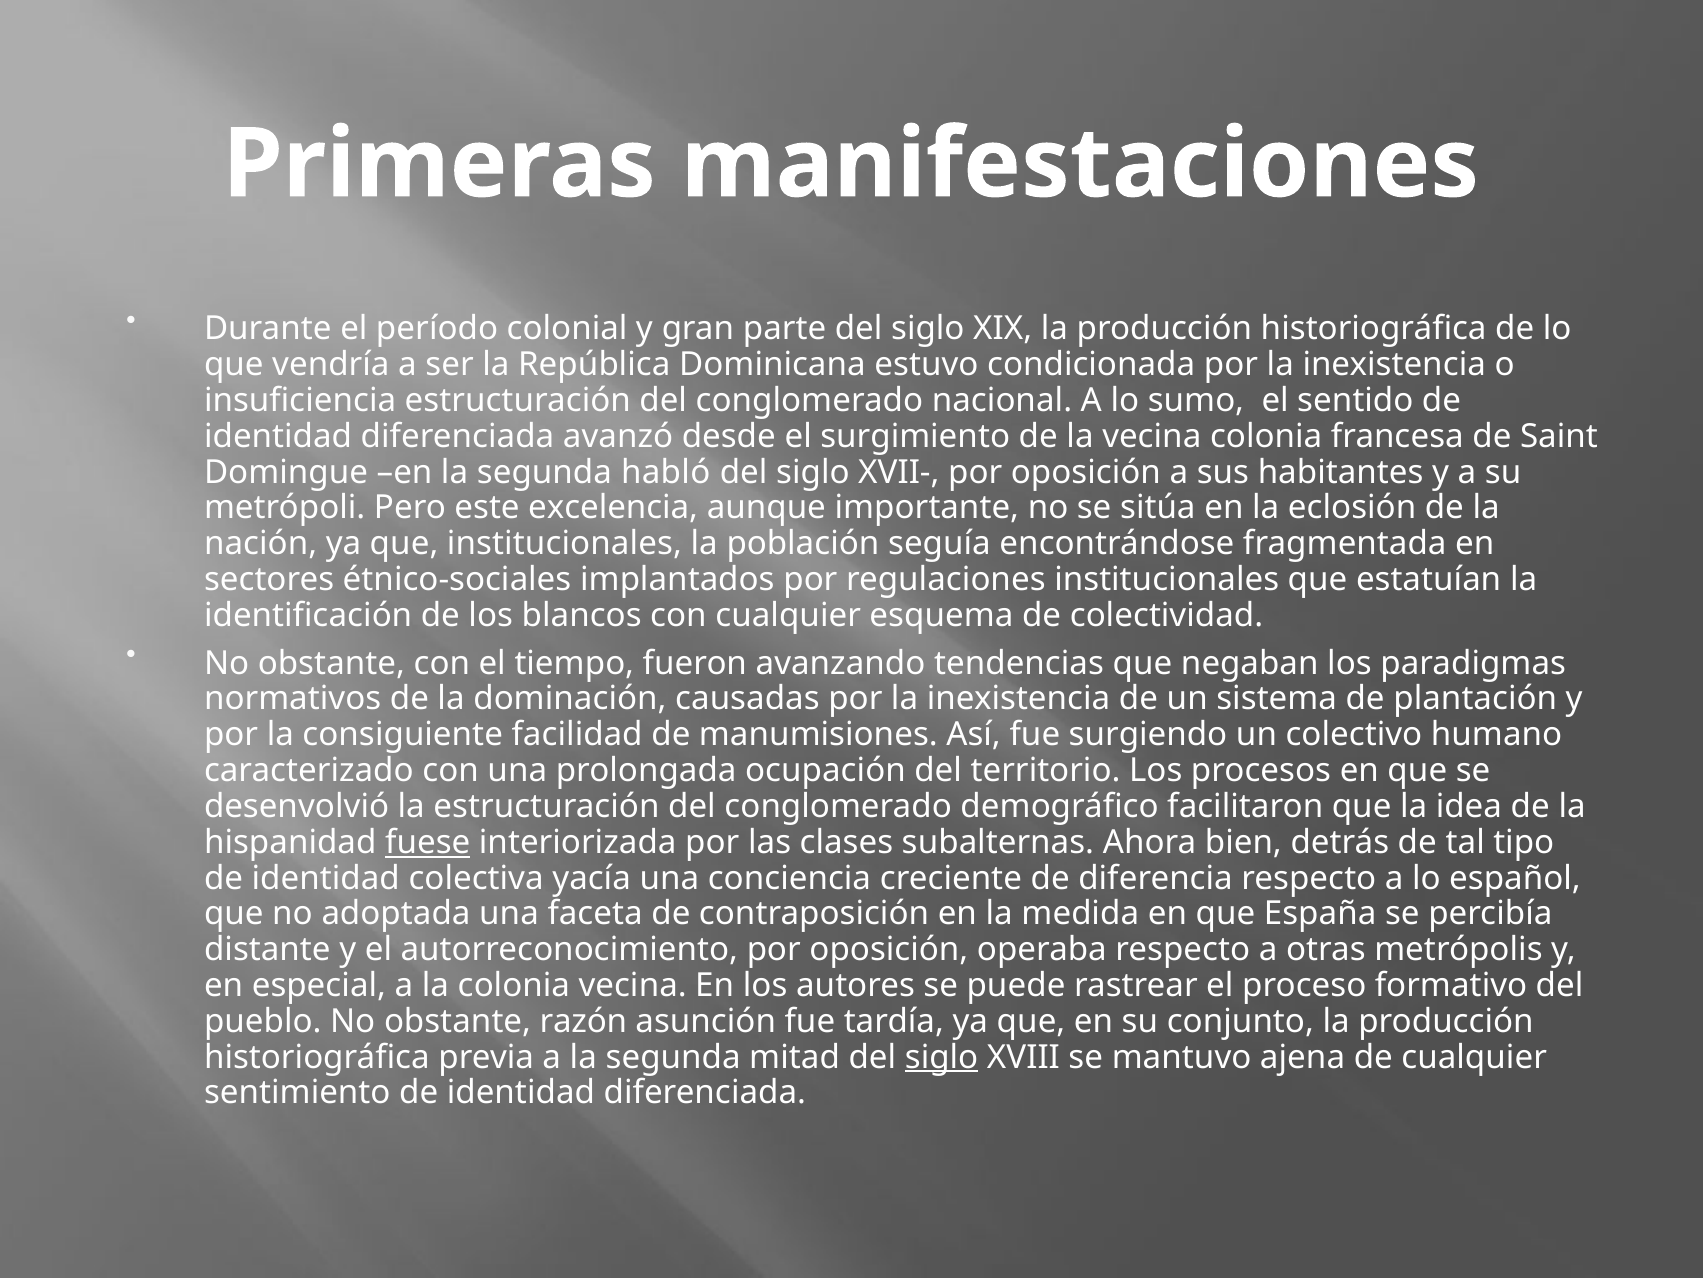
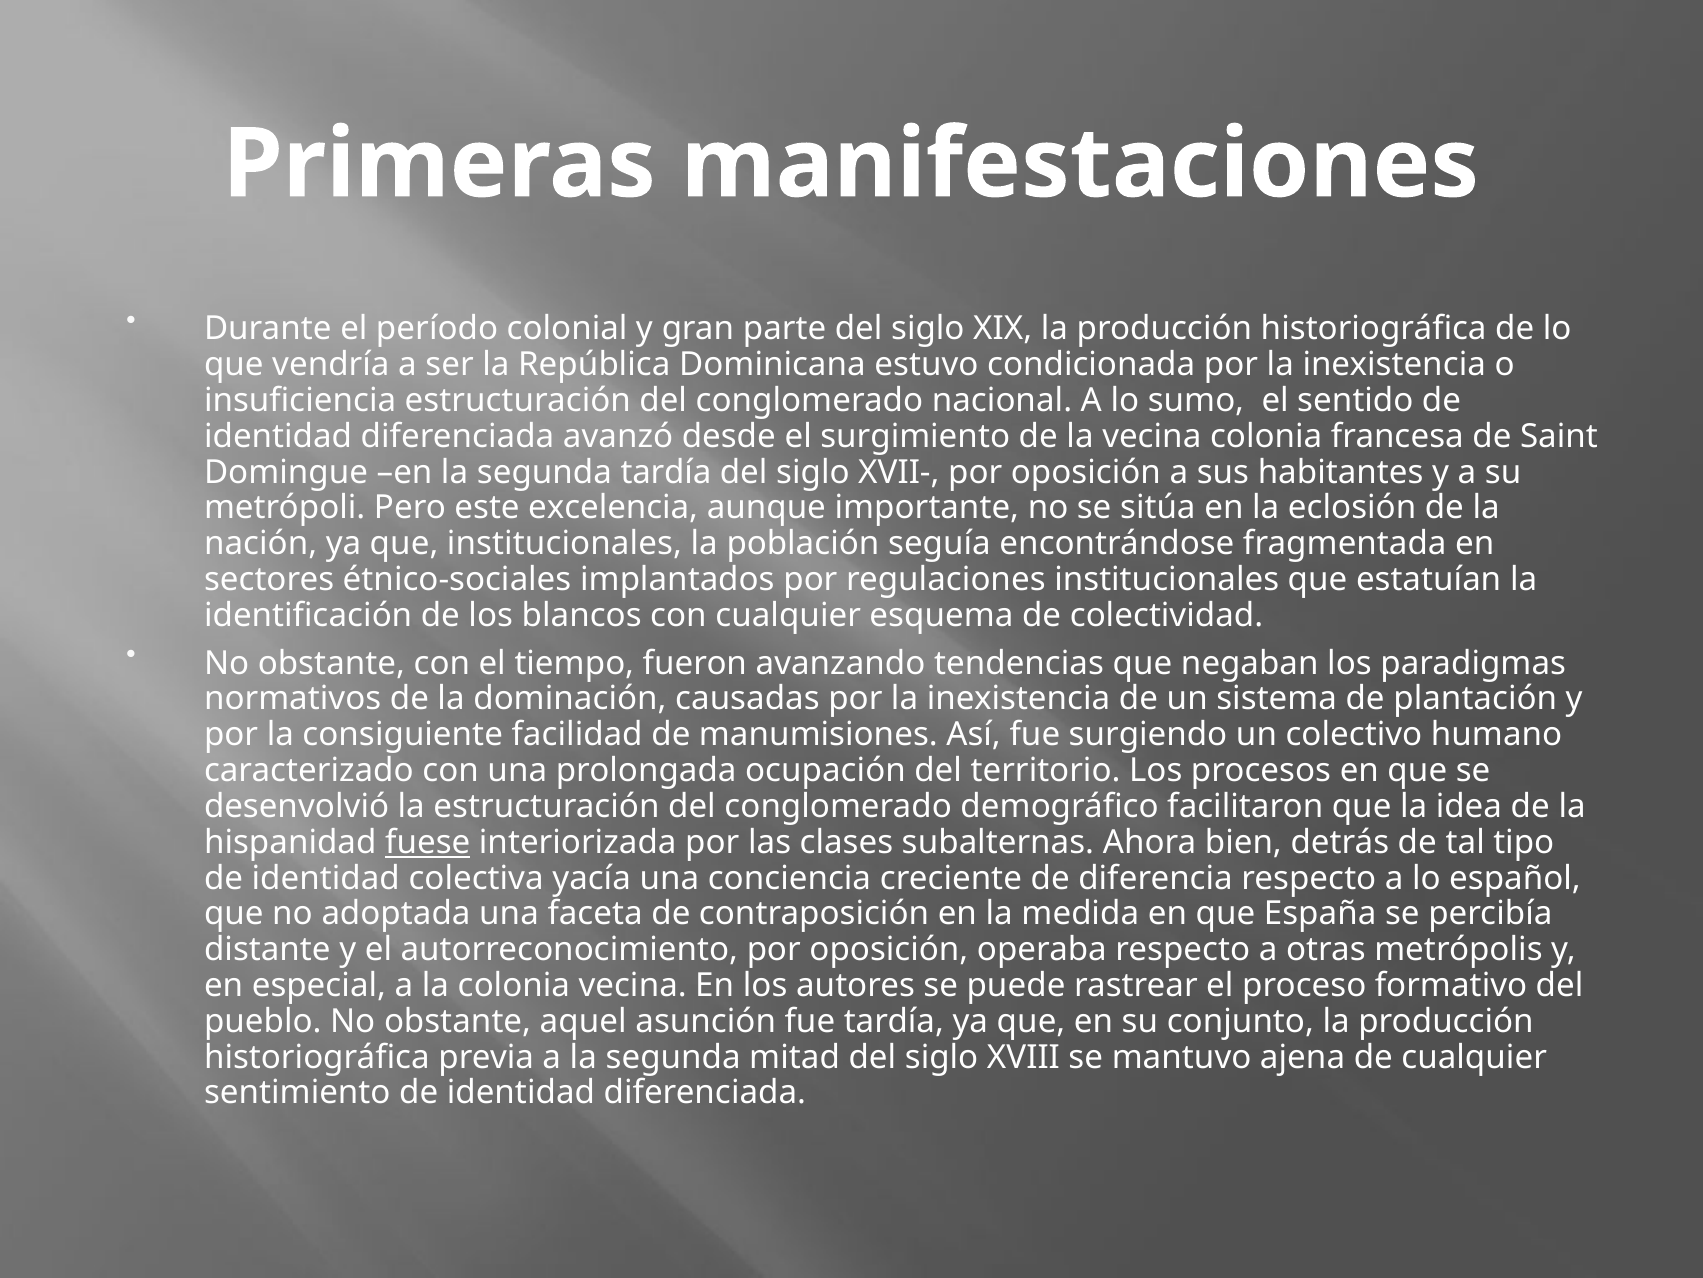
segunda habló: habló -> tardía
razón: razón -> aquel
siglo at (942, 1057) underline: present -> none
